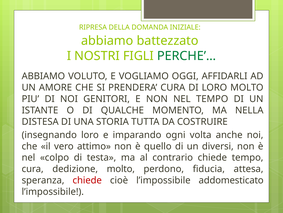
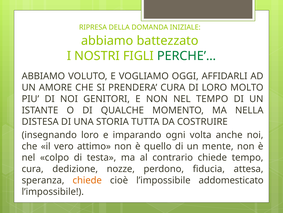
diversi: diversi -> mente
dedizione molto: molto -> nozze
chiede at (87, 180) colour: red -> orange
